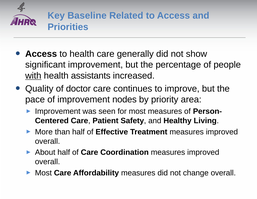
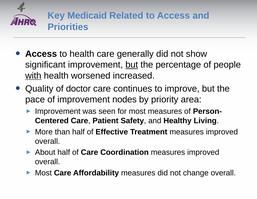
Baseline: Baseline -> Medicaid
but at (132, 65) underline: none -> present
assistants: assistants -> worsened
